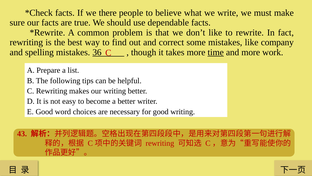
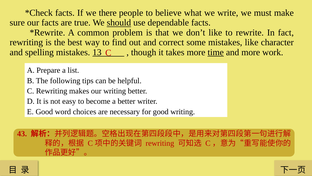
should underline: none -> present
company: company -> character
36: 36 -> 13
